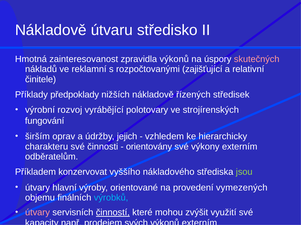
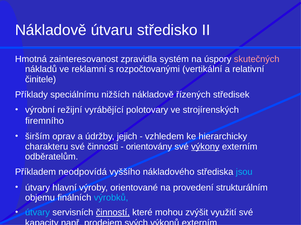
zpravidla výkonů: výkonů -> systém
zajišťující: zajišťující -> vertikální
předpoklady: předpoklady -> speciálnímu
rozvoj: rozvoj -> režijní
fungování: fungování -> firemního
výkony underline: none -> present
konzervovat: konzervovat -> neodpovídá
jsou colour: light green -> light blue
vymezených: vymezených -> strukturálním
útvary at (37, 213) colour: pink -> light blue
